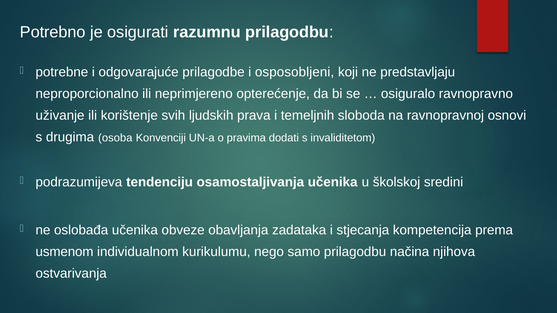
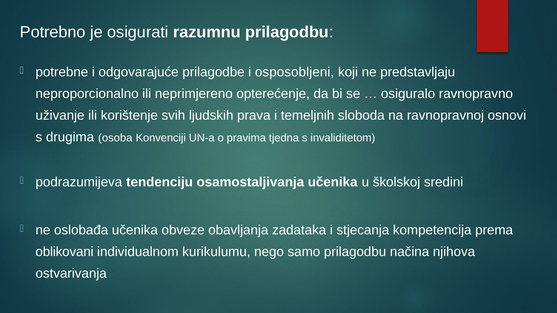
dodati: dodati -> tjedna
usmenom: usmenom -> oblikovani
